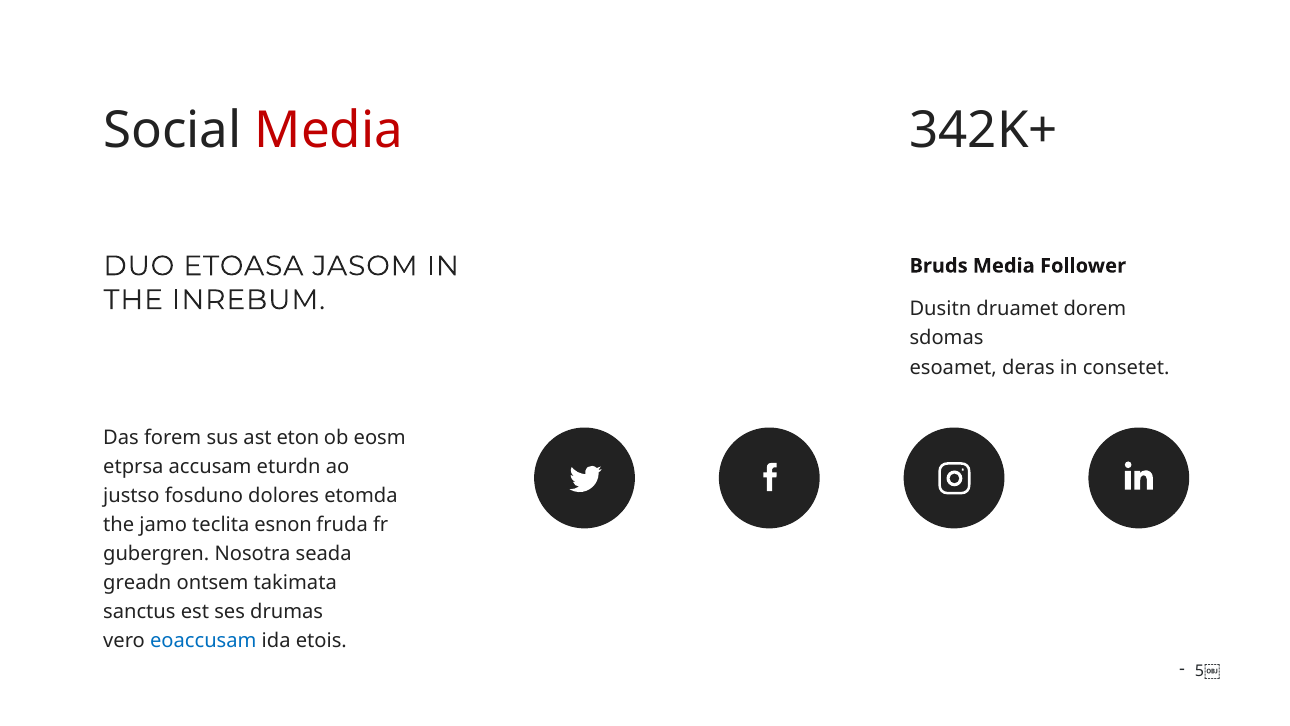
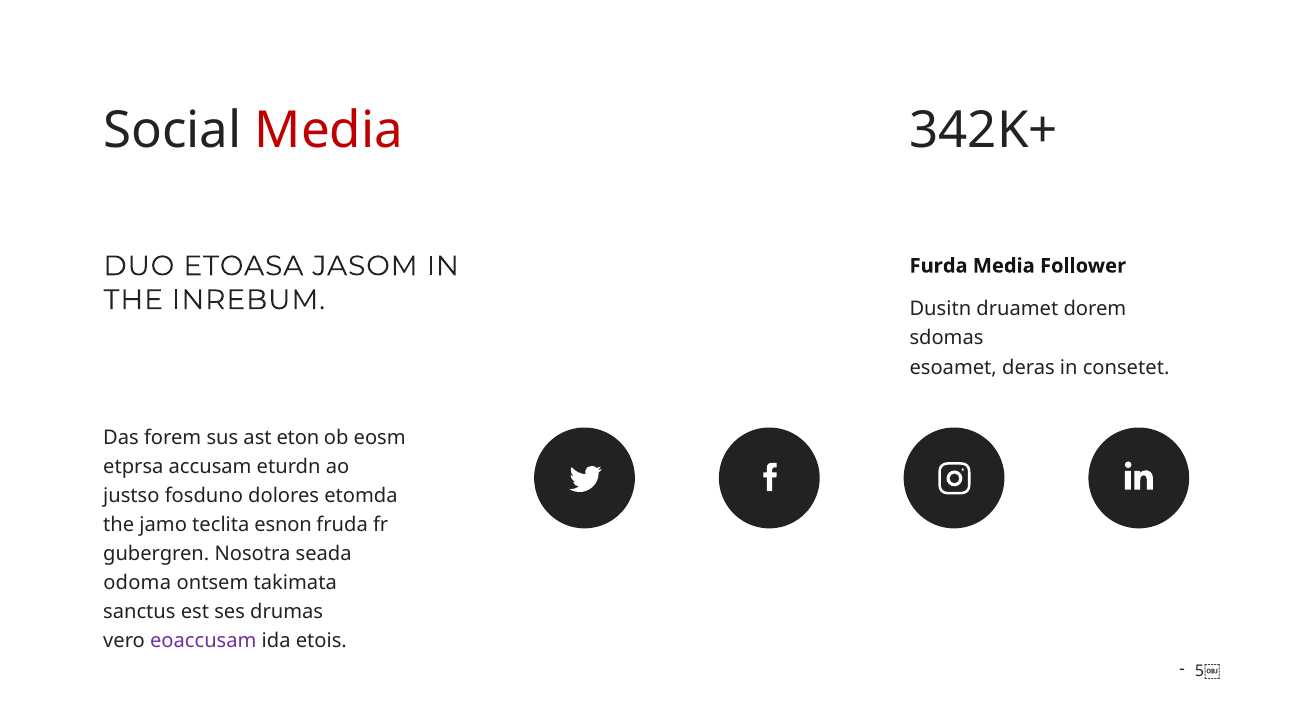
Bruds: Bruds -> Furda
greadn: greadn -> odoma
eoaccusam colour: blue -> purple
